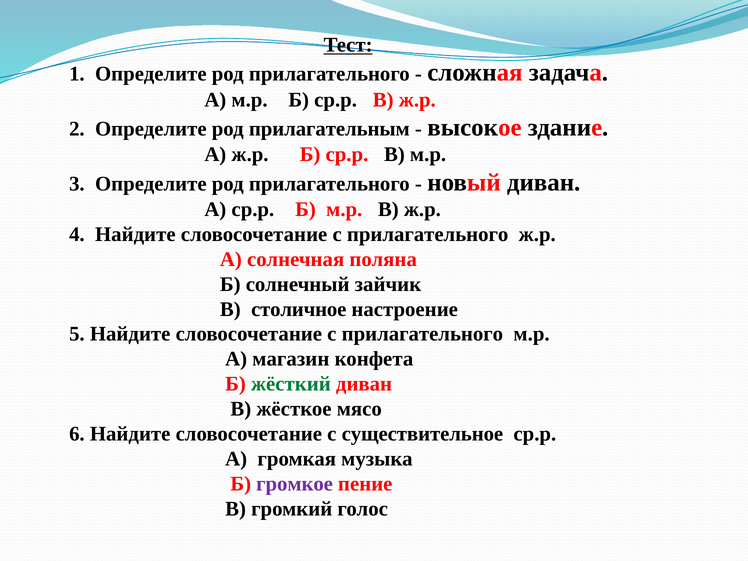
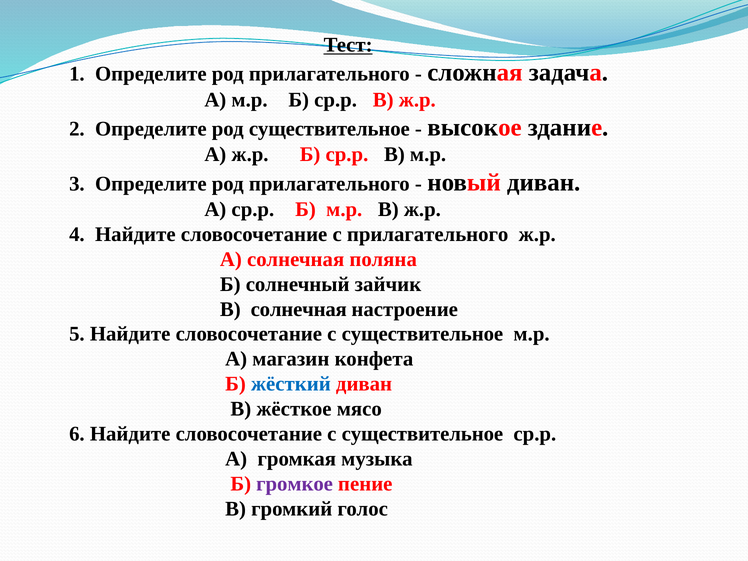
род прилагательным: прилагательным -> существительное
В столичное: столичное -> солнечная
прилагательного at (422, 334): прилагательного -> существительное
жёсткий colour: green -> blue
